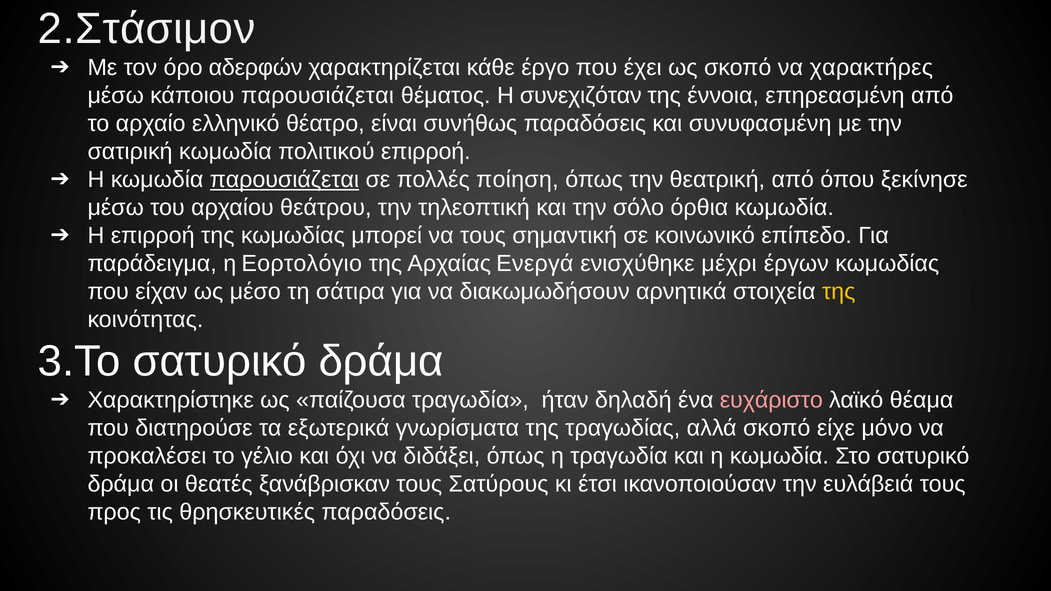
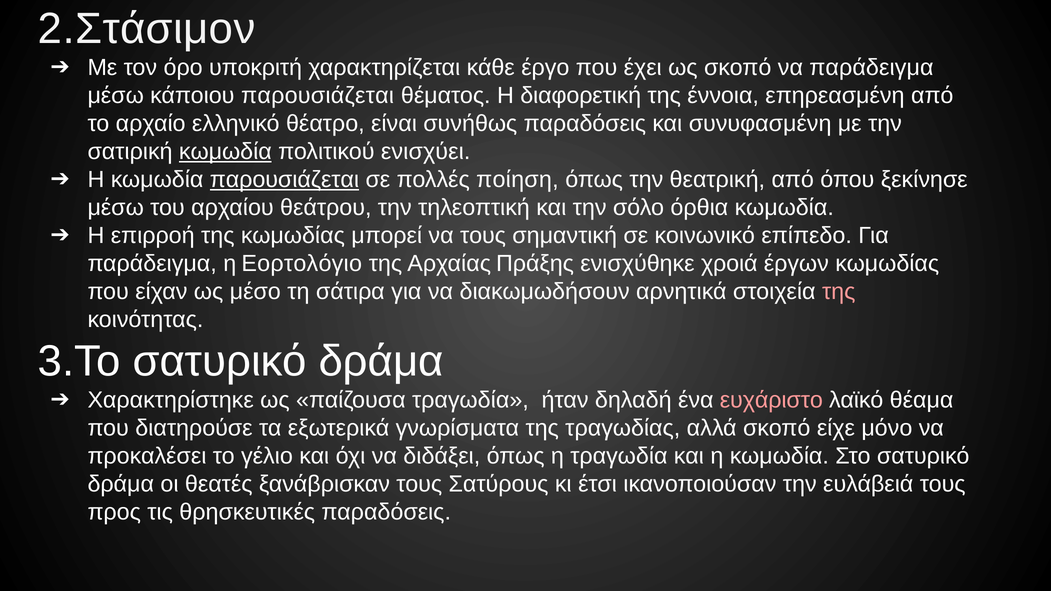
αδερφών: αδερφών -> υποκριτή
να χαρακτήρες: χαρακτήρες -> παράδειγμα
συνεχιζόταν: συνεχιζόταν -> διαφορετική
κωμωδία at (225, 152) underline: none -> present
πολιτικού επιρροή: επιρροή -> ενισχύει
Ενεργά: Ενεργά -> Πράξης
μέχρι: μέχρι -> χροιά
της at (839, 292) colour: yellow -> pink
